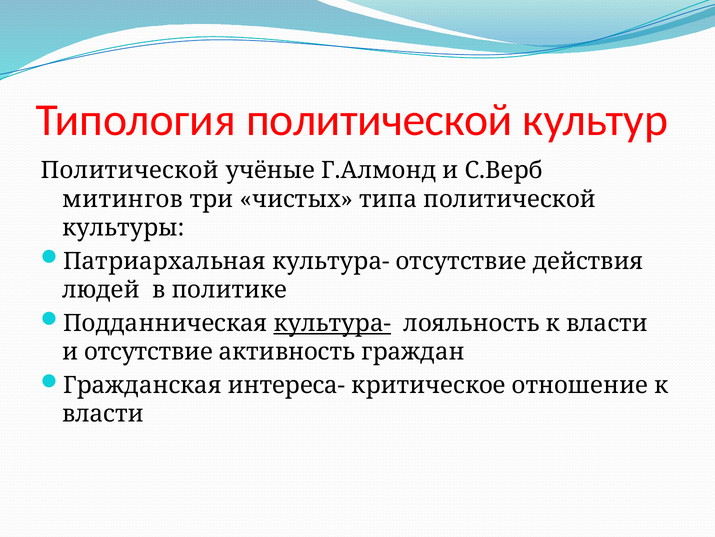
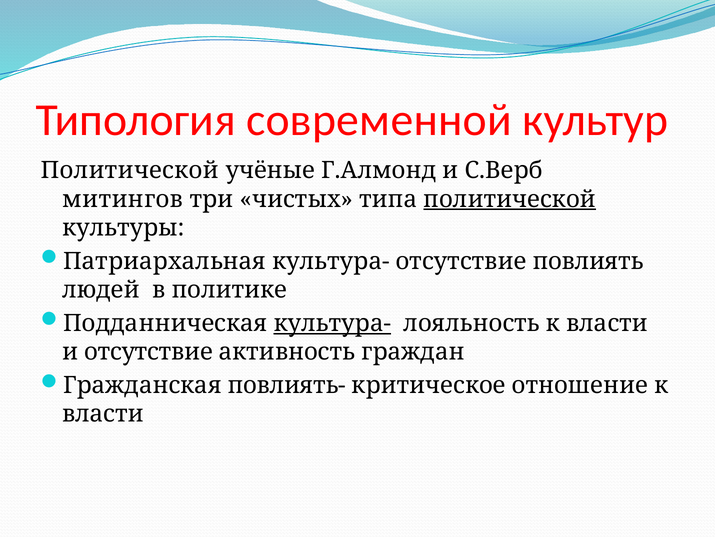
Типология политической: политической -> современной
политической at (510, 199) underline: none -> present
действия: действия -> повлиять
интереса-: интереса- -> повлиять-
